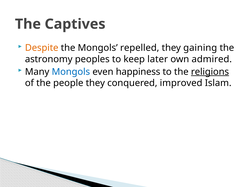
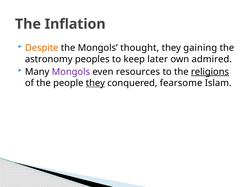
Captives: Captives -> Inflation
repelled: repelled -> thought
Mongols at (71, 72) colour: blue -> purple
happiness: happiness -> resources
they at (95, 83) underline: none -> present
improved: improved -> fearsome
